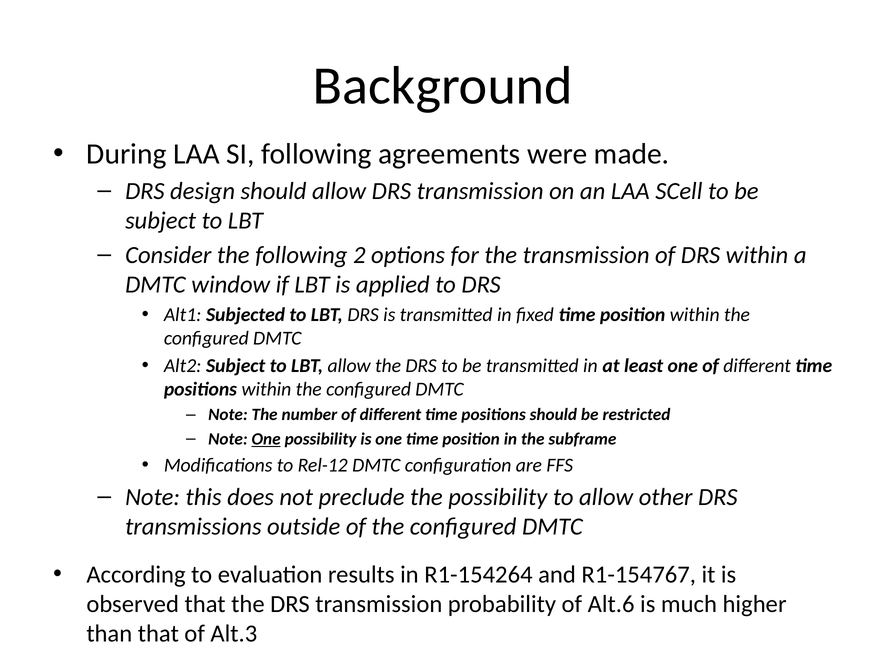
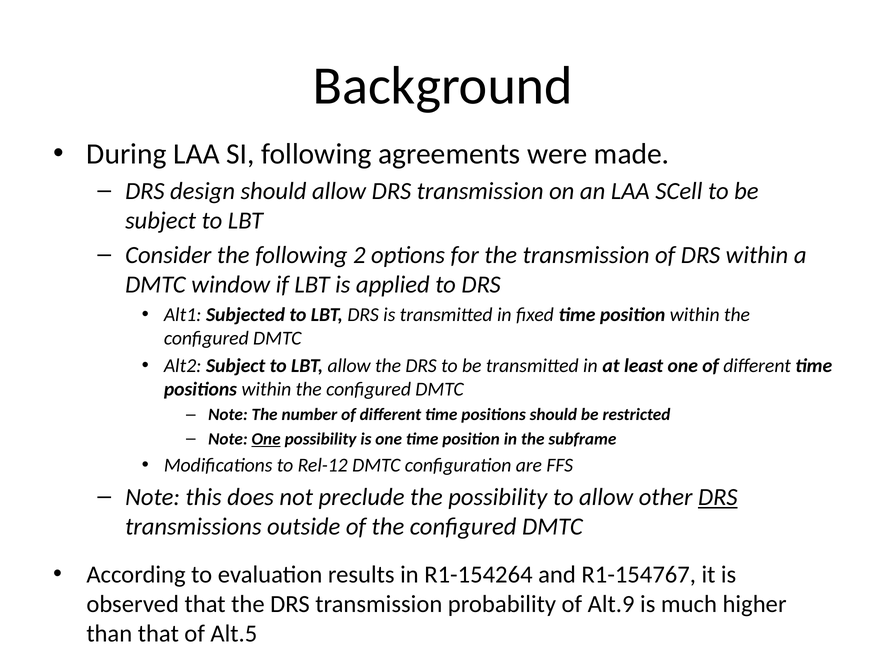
DRS at (718, 497) underline: none -> present
Alt.6: Alt.6 -> Alt.9
Alt.3: Alt.3 -> Alt.5
